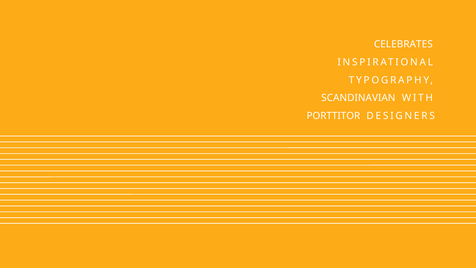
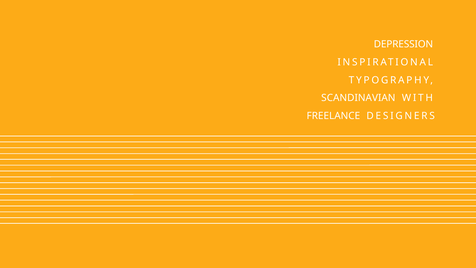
CELEBRATES: CELEBRATES -> DEPRESSION
PORTTITOR: PORTTITOR -> FREELANCE
